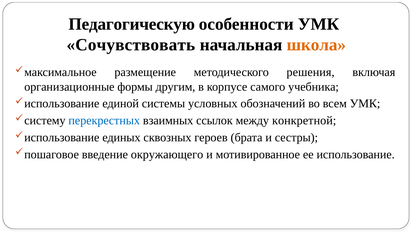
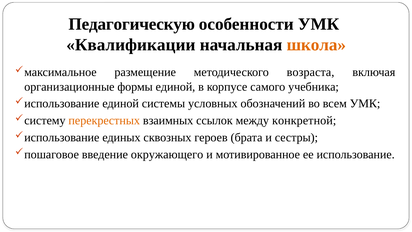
Сочувствовать: Сочувствовать -> Квалификации
решения: решения -> возраста
формы другим: другим -> единой
перекрестных colour: blue -> orange
